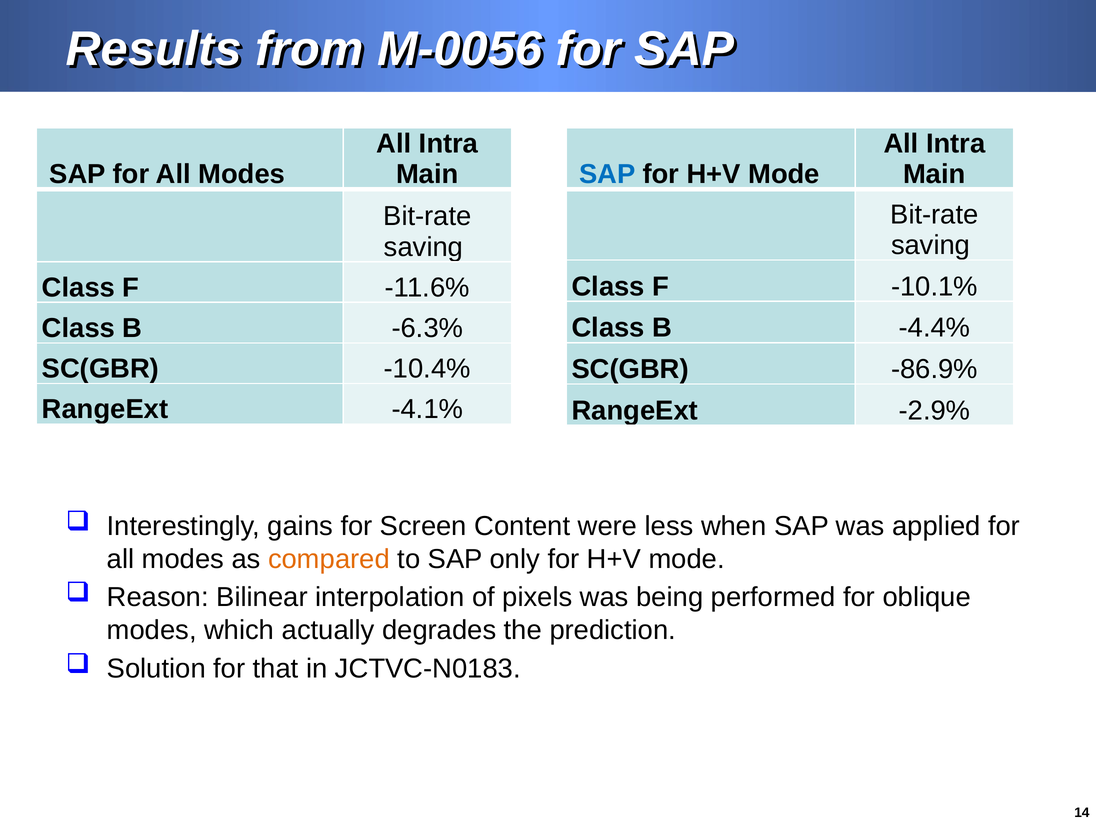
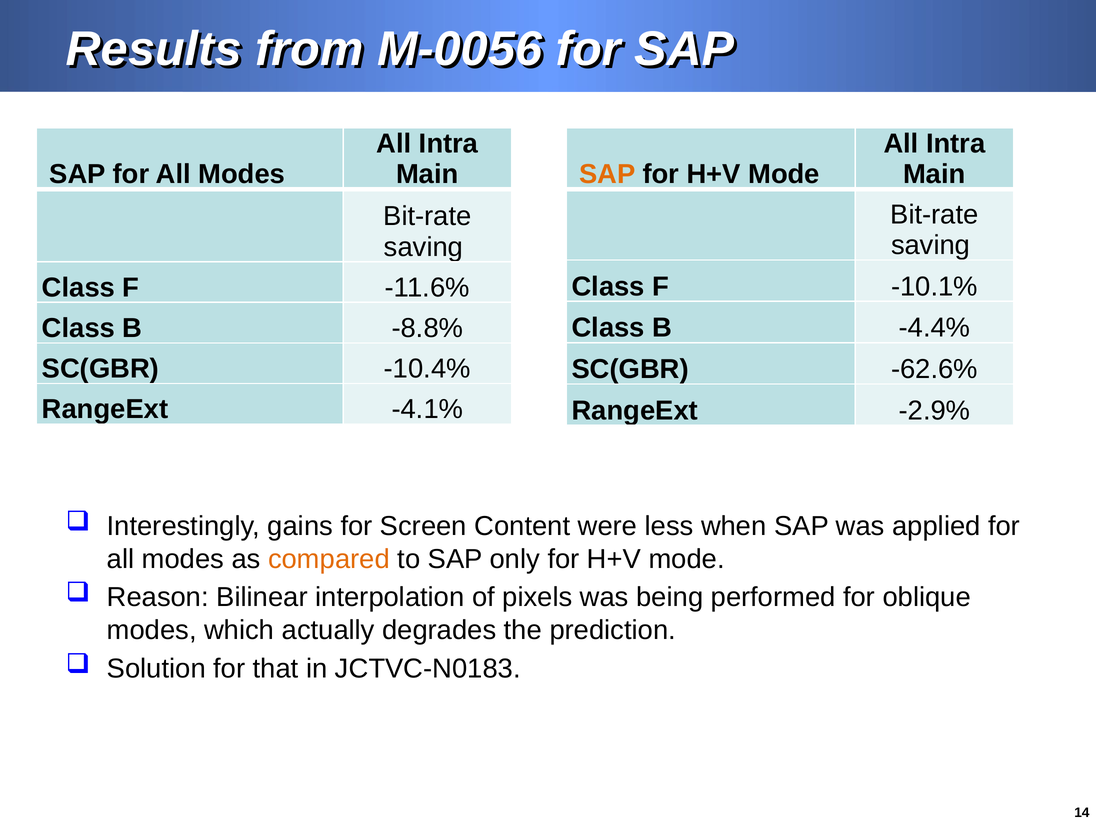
SAP at (607, 174) colour: blue -> orange
-6.3%: -6.3% -> -8.8%
-86.9%: -86.9% -> -62.6%
